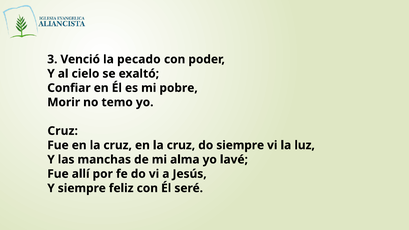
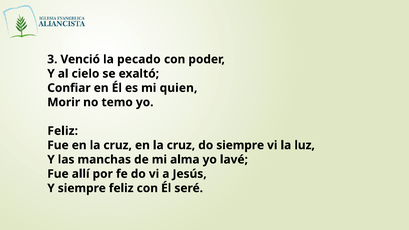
pobre: pobre -> quien
Cruz at (63, 131): Cruz -> Feliz
